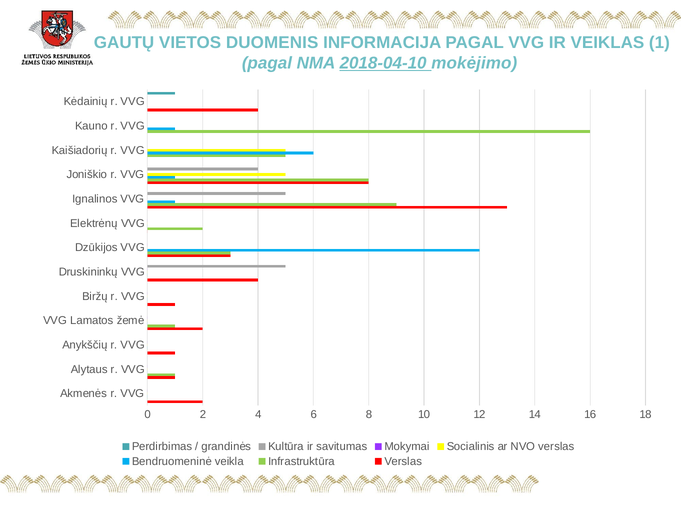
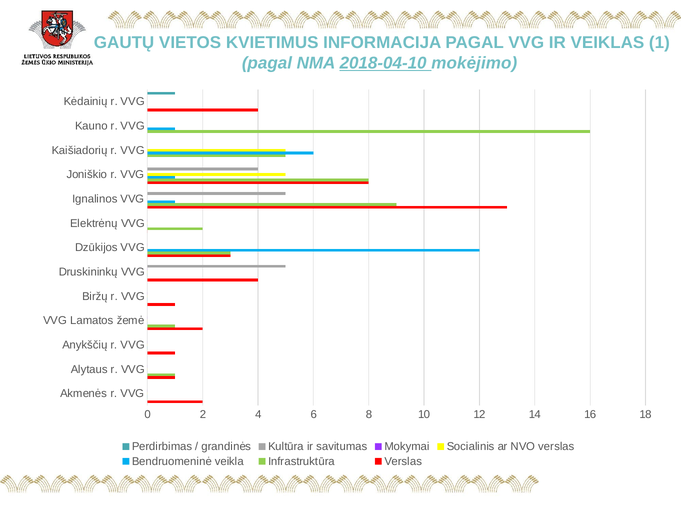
DUOMENIS: DUOMENIS -> KVIETIMUS
